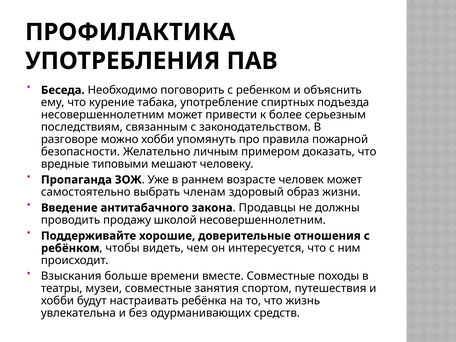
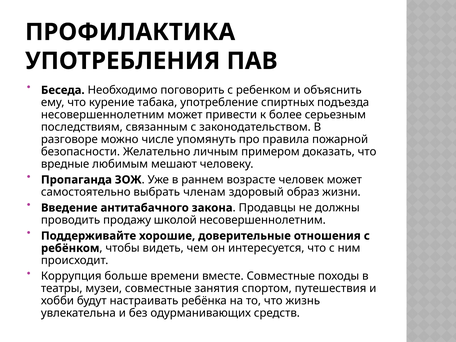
можно хобби: хобби -> числе
типовыми: типовыми -> любимым
Взыскания: Взыскания -> Коррупция
